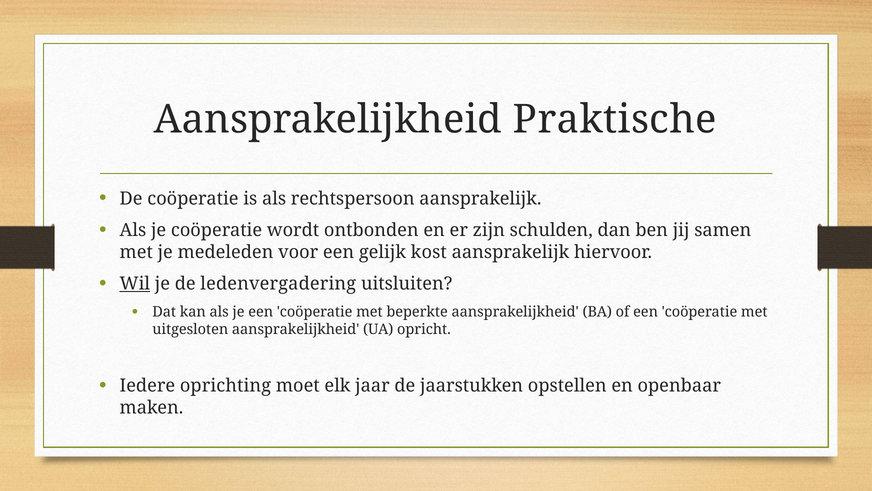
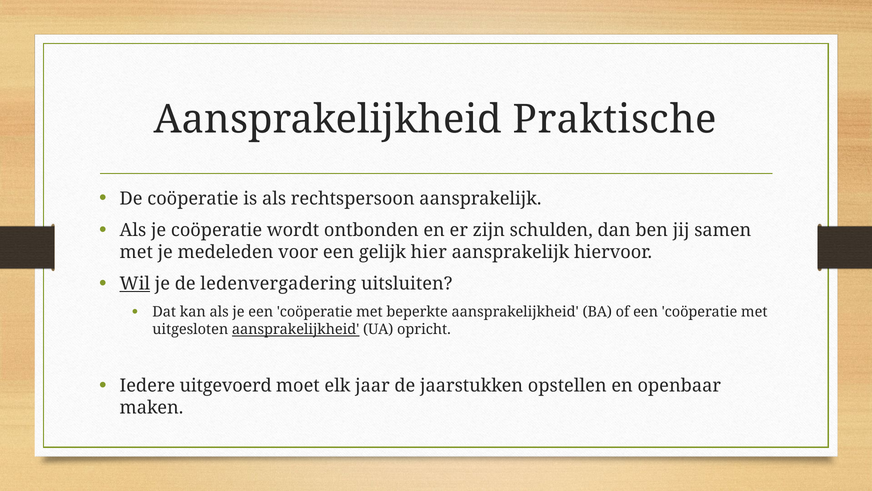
kost: kost -> hier
aansprakelijkheid at (296, 329) underline: none -> present
oprichting: oprichting -> uitgevoerd
